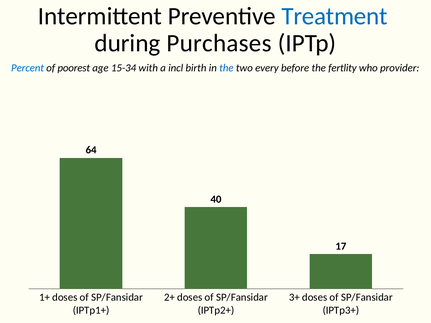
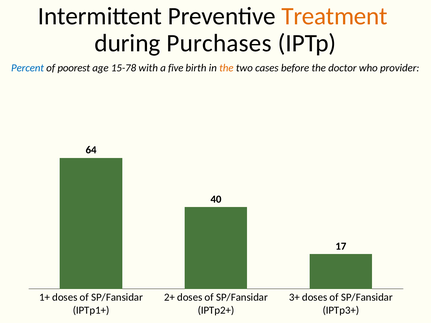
Treatment colour: blue -> orange
15-34: 15-34 -> 15-78
incl: incl -> five
the at (226, 68) colour: blue -> orange
every: every -> cases
fertlity: fertlity -> doctor
